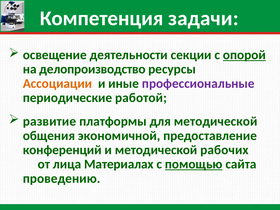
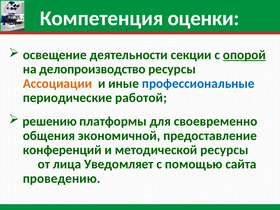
задачи: задачи -> оценки
профессиональные colour: purple -> blue
развитие: развитие -> решению
для методической: методической -> своевременно
методической рабочих: рабочих -> ресурсы
Материалах: Материалах -> Уведомляет
помощью underline: present -> none
